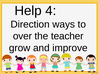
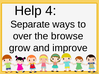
Direction: Direction -> Separate
teacher: teacher -> browse
